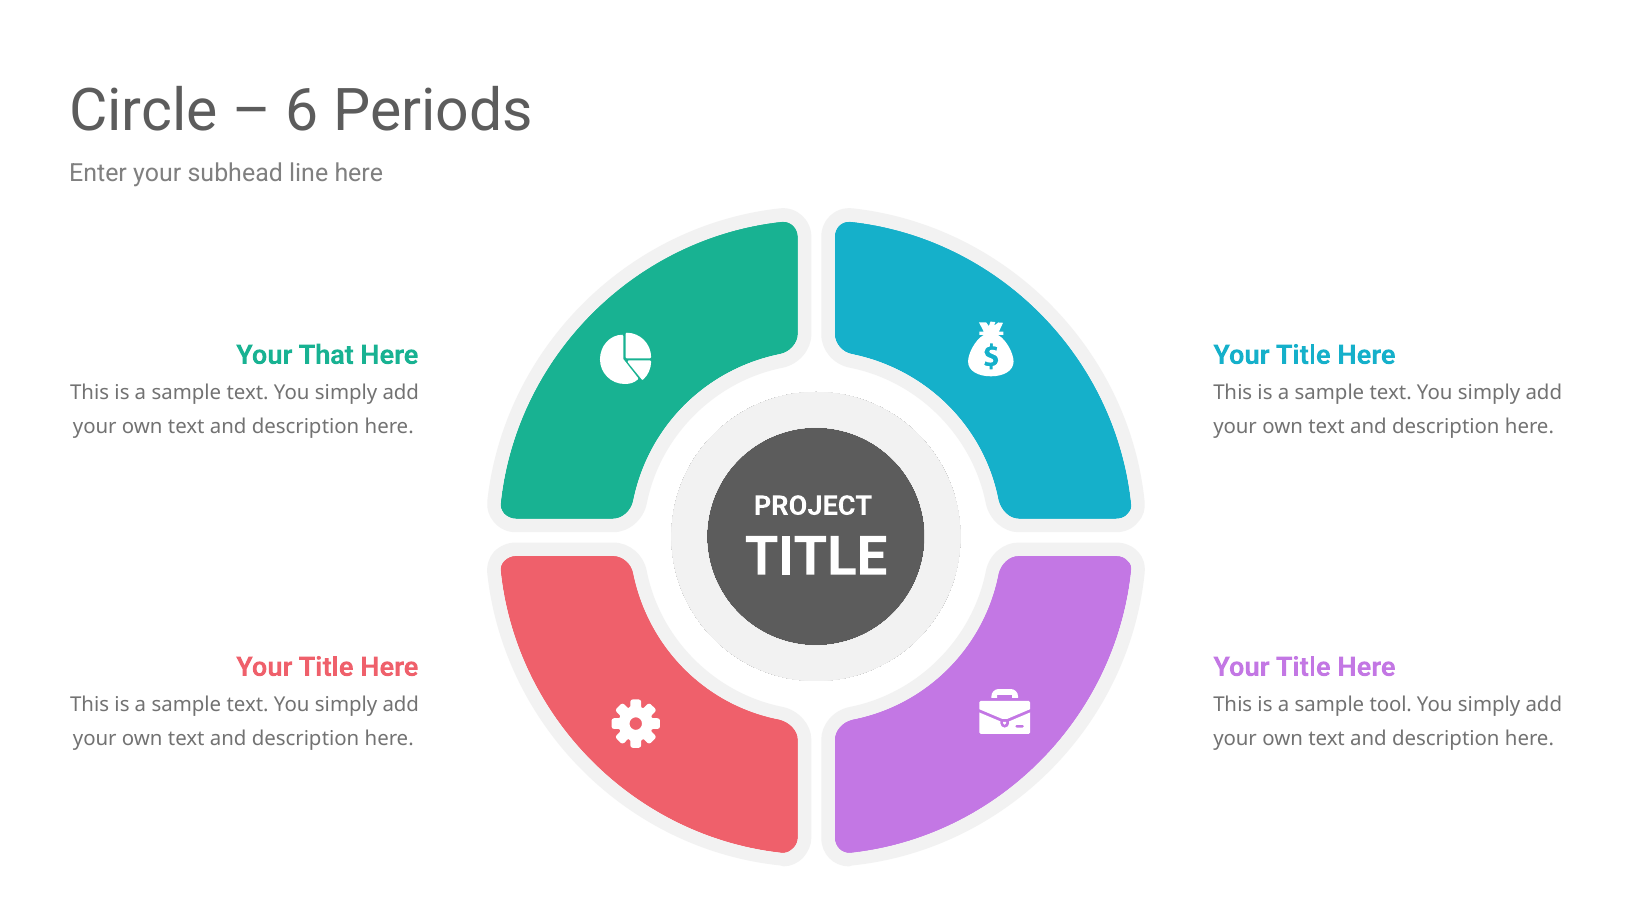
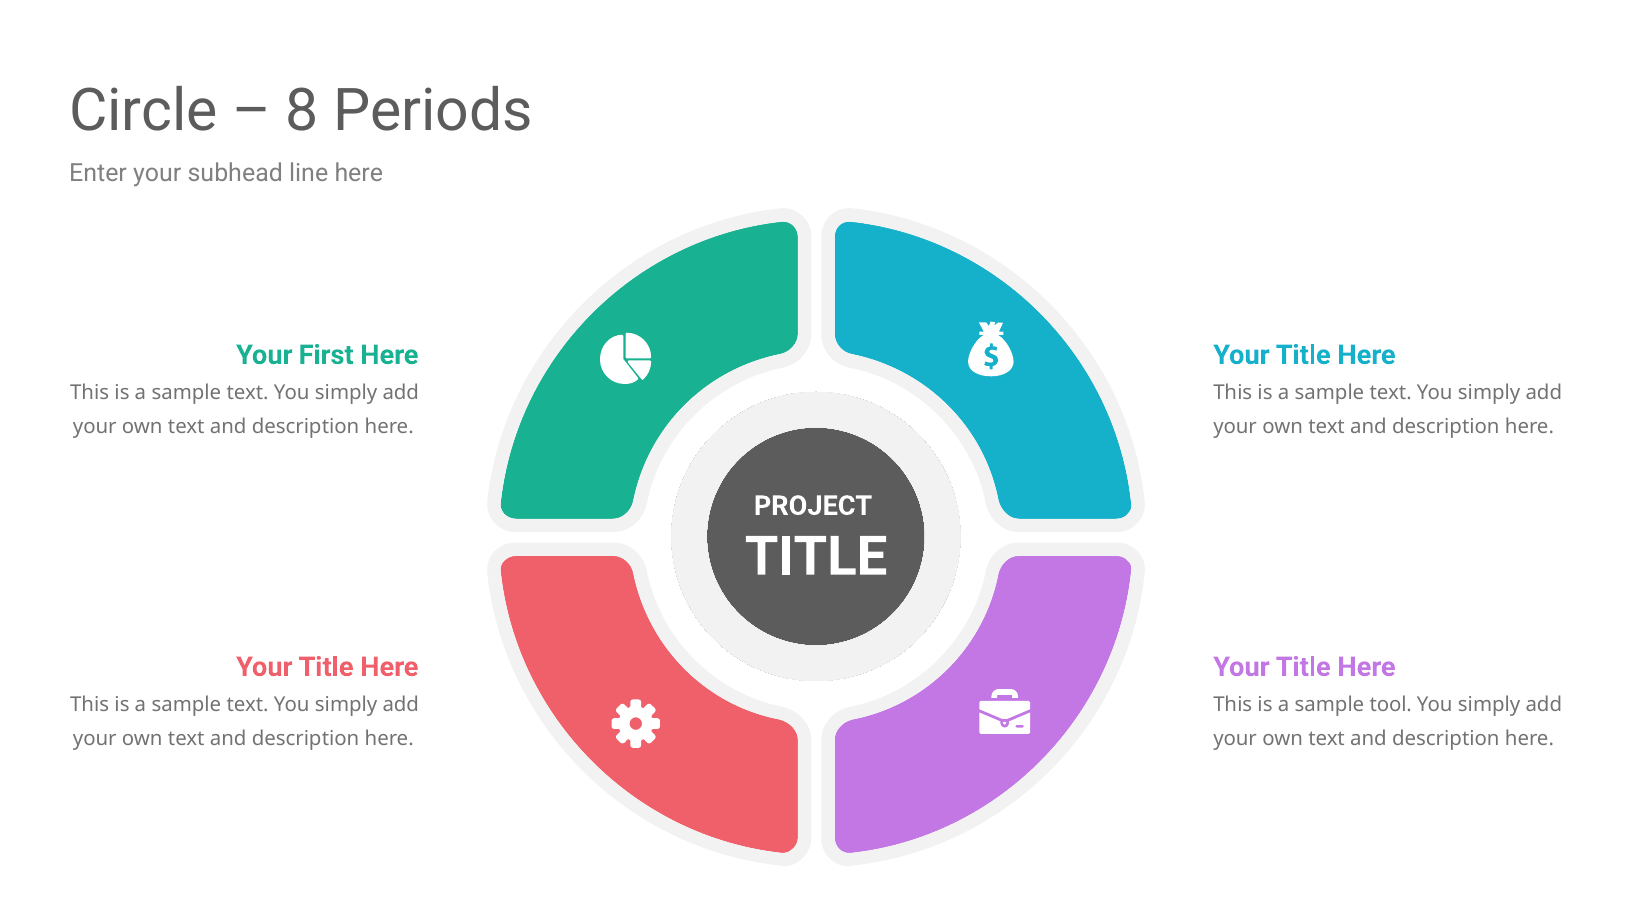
6: 6 -> 8
That: That -> First
